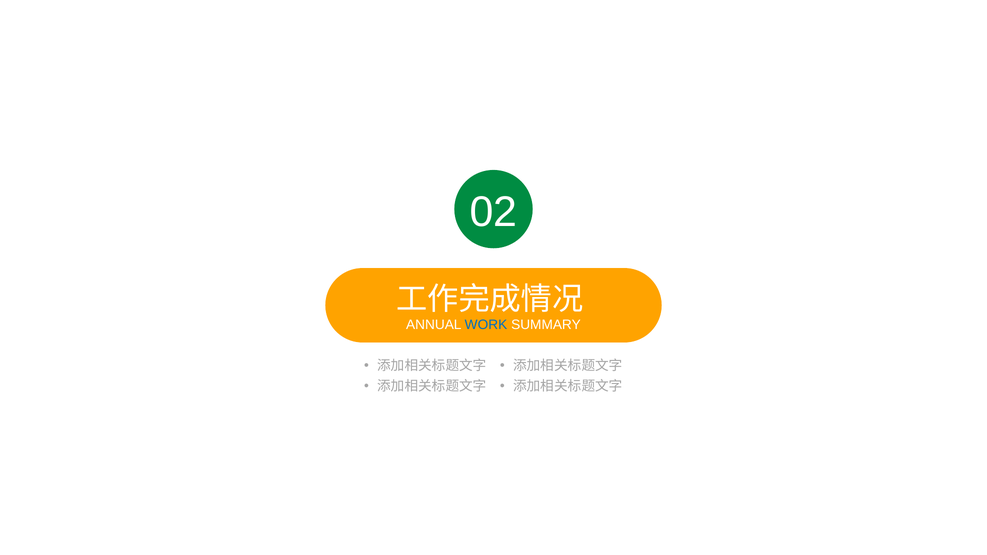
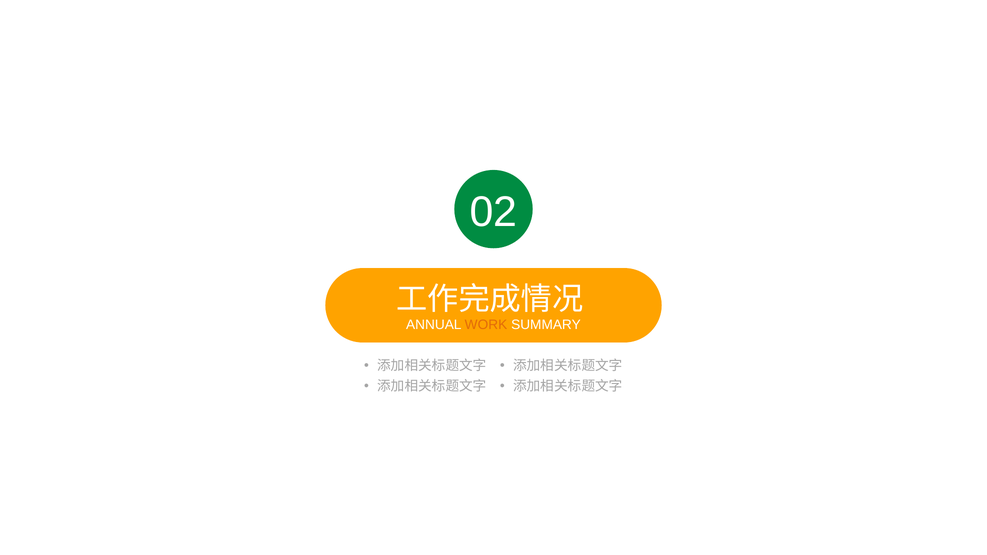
WORK colour: blue -> orange
